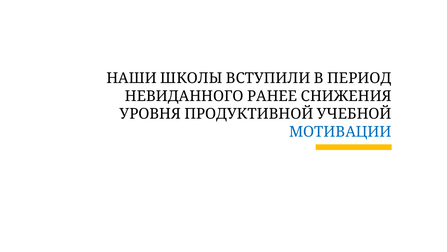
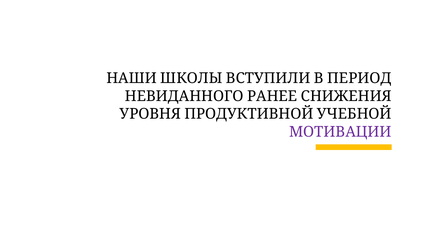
МОТИВАЦИИ colour: blue -> purple
